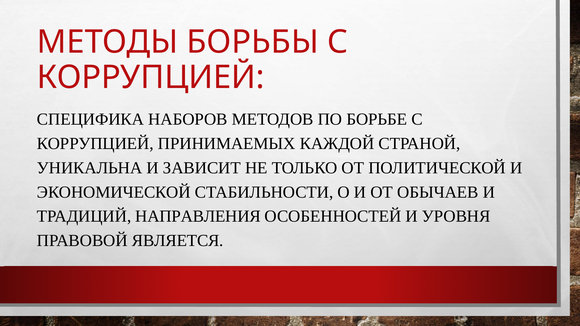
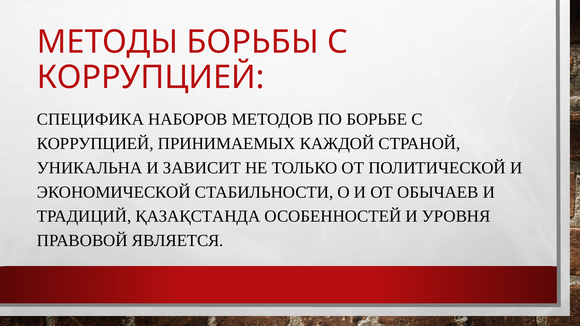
НАПРАВЛЕНИЯ: НАПРАВЛЕНИЯ -> ҚАЗАҚСТАНДА
